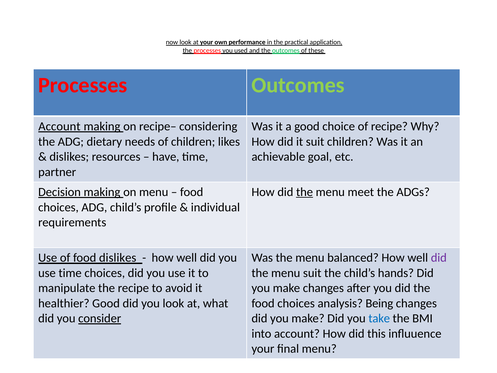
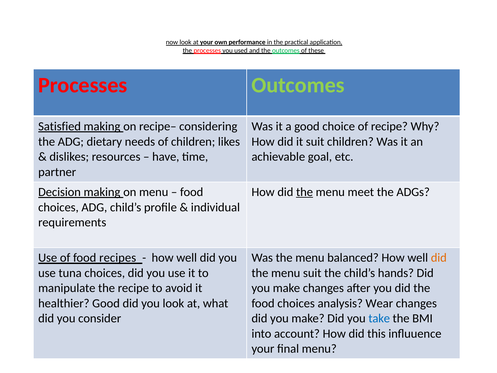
Account at (59, 126): Account -> Satisfied
food dislikes: dislikes -> recipes
did at (439, 258) colour: purple -> orange
use time: time -> tuna
Being: Being -> Wear
consider underline: present -> none
